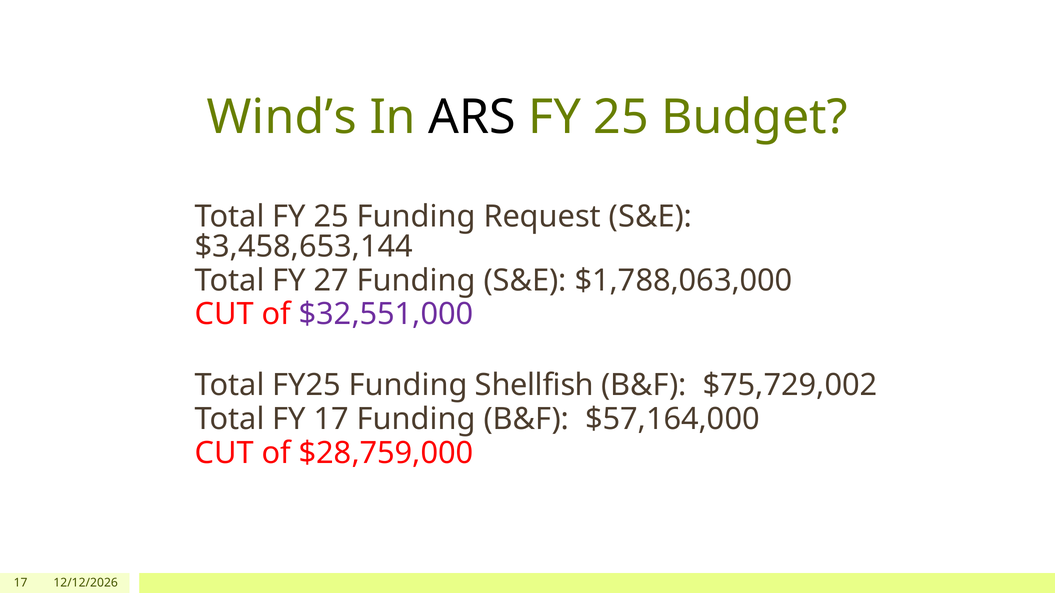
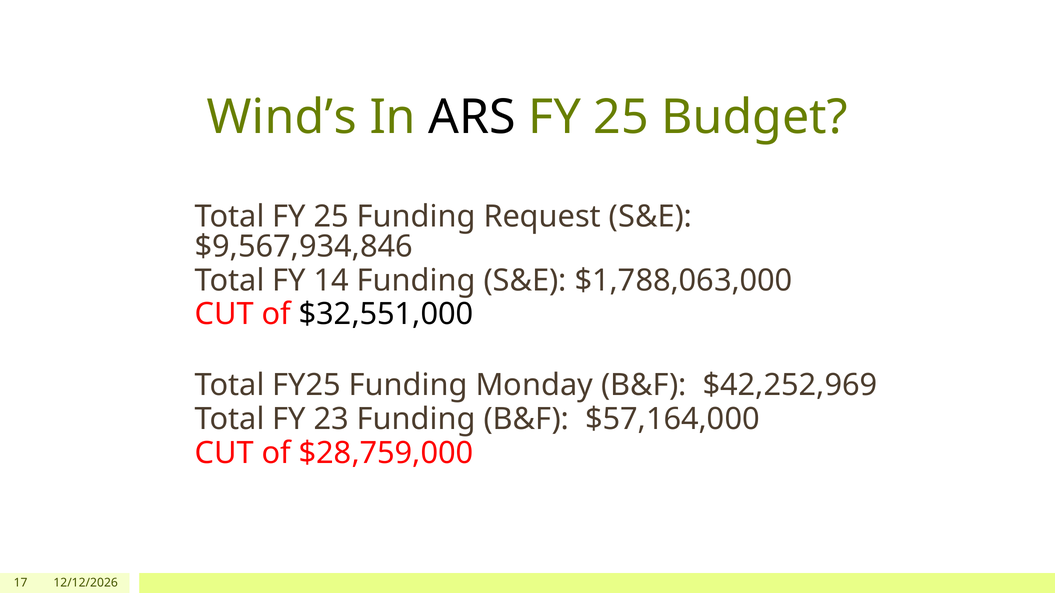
$3,458,653,144: $3,458,653,144 -> $9,567,934,846
27: 27 -> 14
$32,551,000 colour: purple -> black
Shellfish: Shellfish -> Monday
$75,729,002: $75,729,002 -> $42,252,969
FY 17: 17 -> 23
